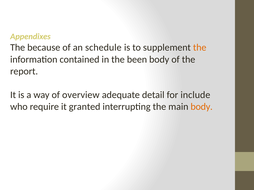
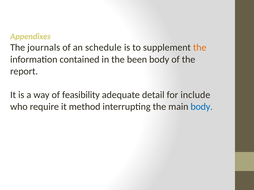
because: because -> journals
overview: overview -> feasibility
granted: granted -> method
body at (202, 107) colour: orange -> blue
